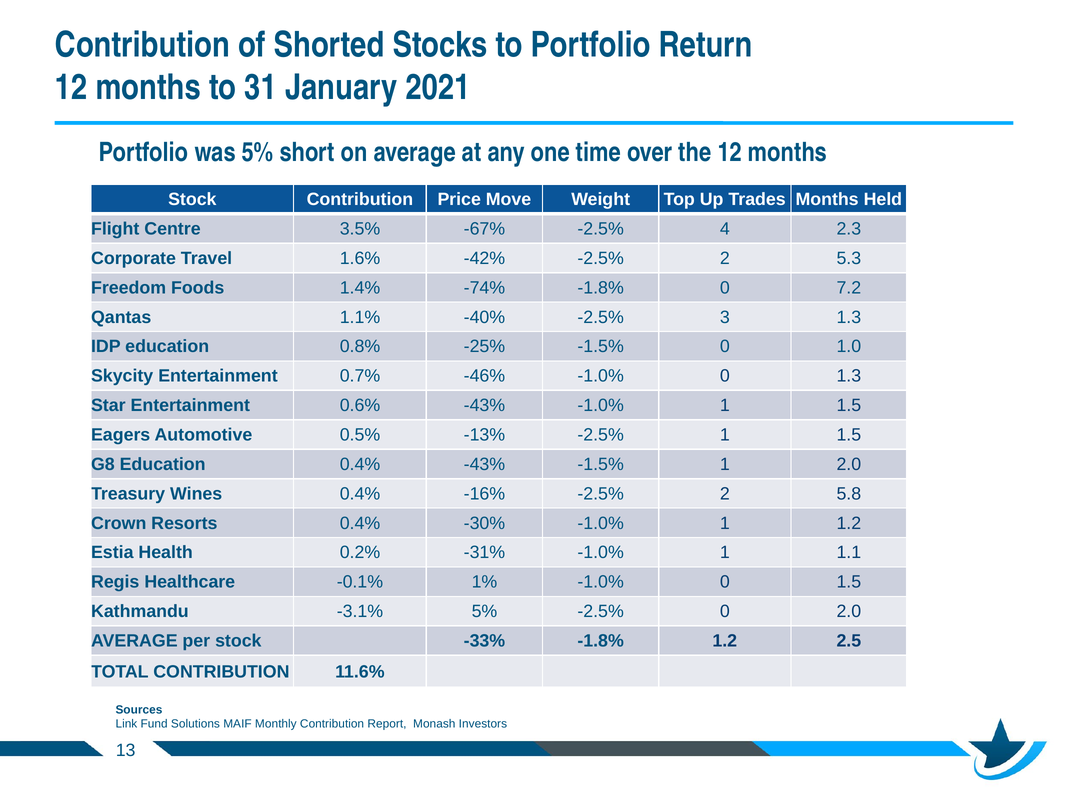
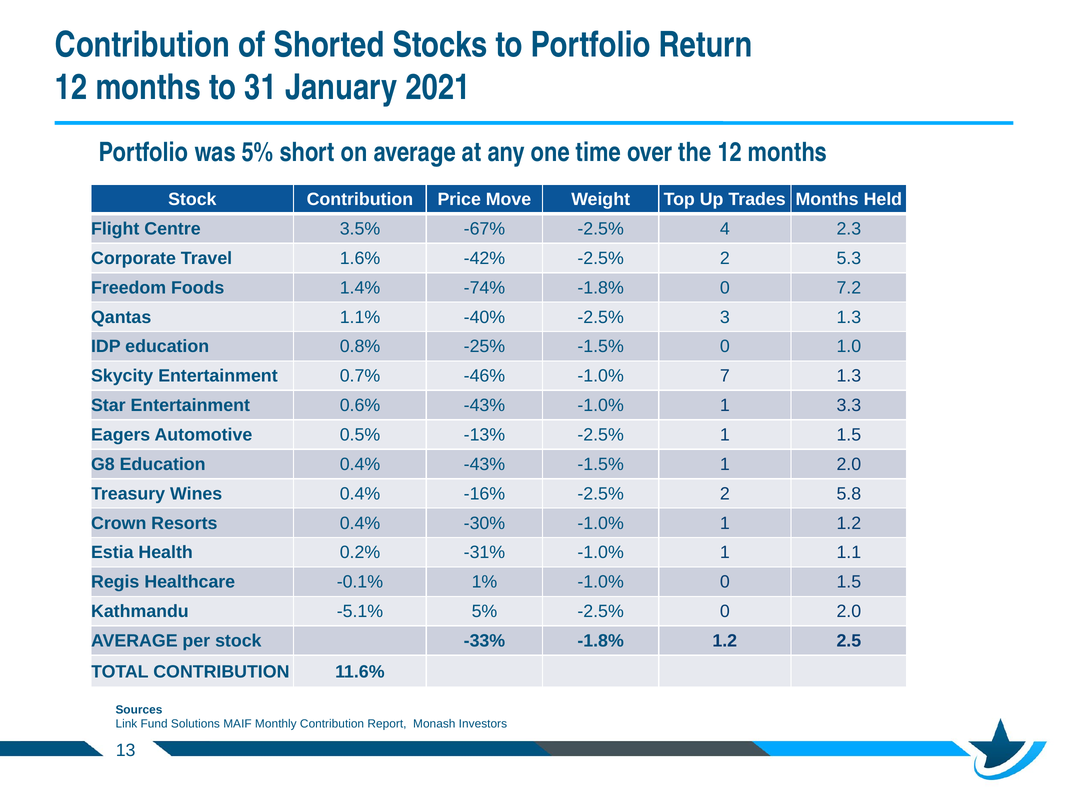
-46% -1.0% 0: 0 -> 7
-1.0% 1 1.5: 1.5 -> 3.3
-3.1%: -3.1% -> -5.1%
